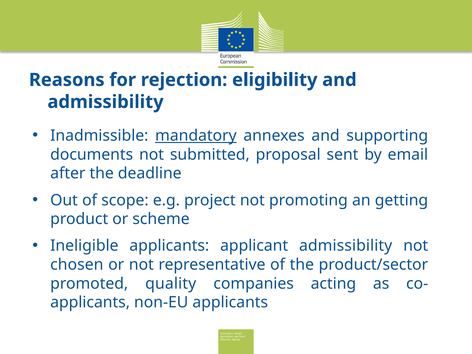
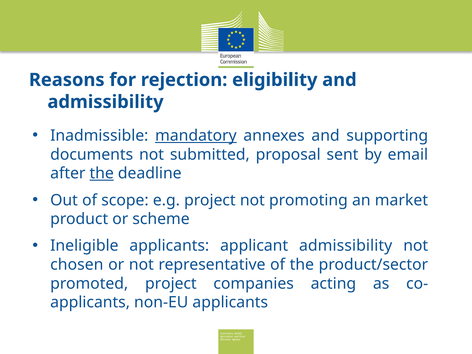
the at (102, 173) underline: none -> present
getting: getting -> market
promoted quality: quality -> project
